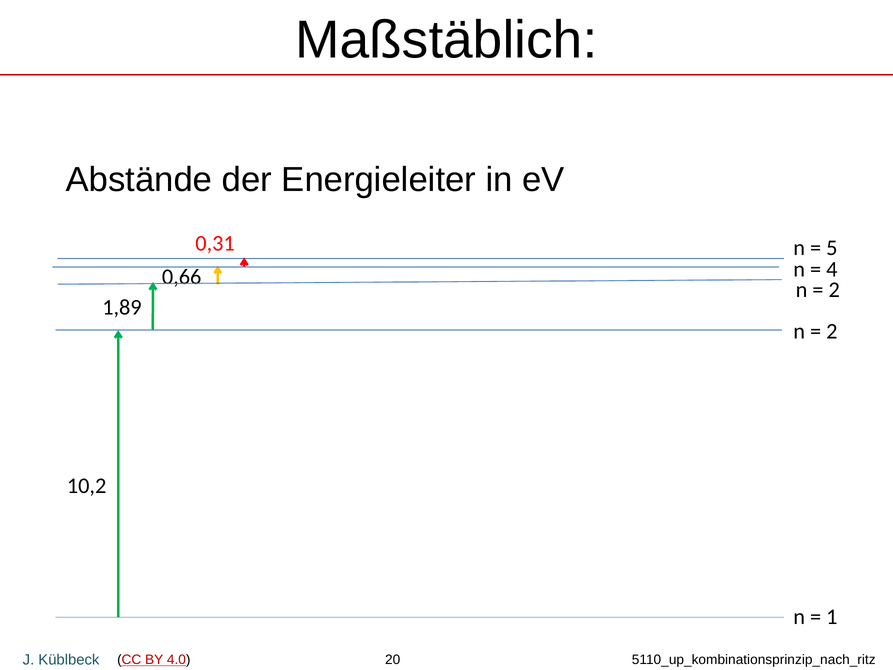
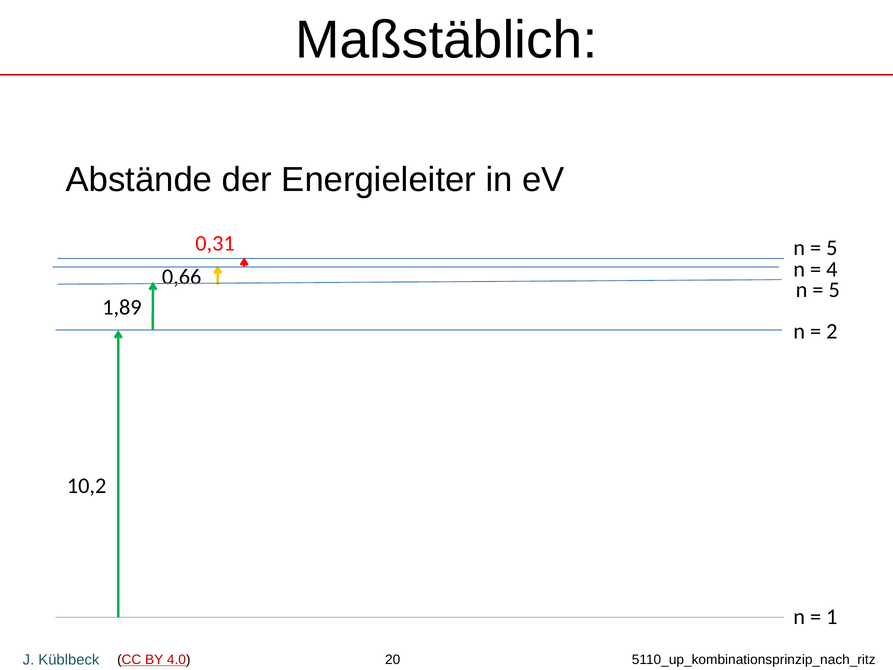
2 at (834, 290): 2 -> 5
